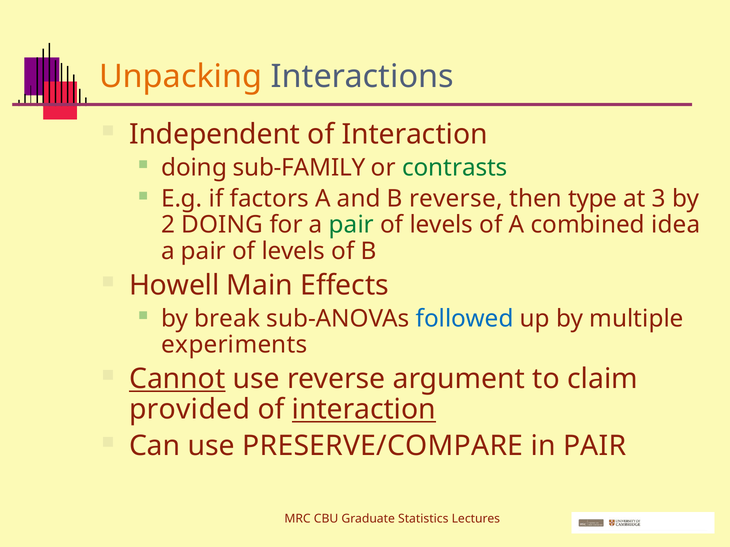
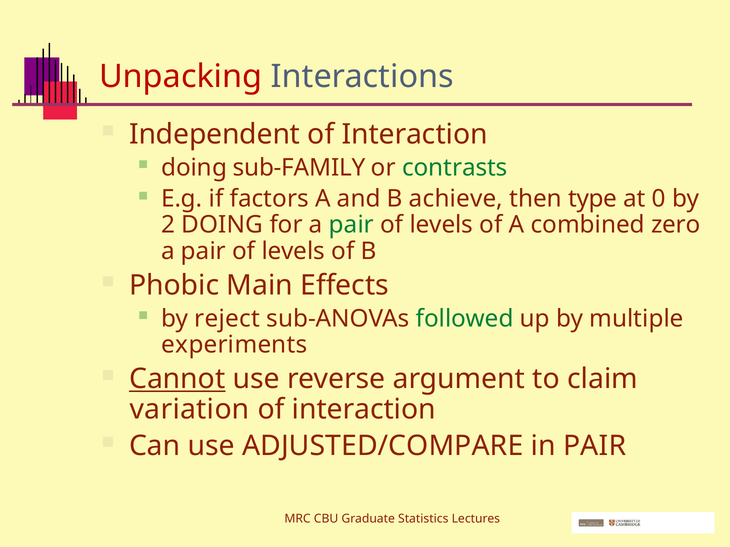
Unpacking colour: orange -> red
B reverse: reverse -> achieve
3: 3 -> 0
idea: idea -> zero
Howell: Howell -> Phobic
break: break -> reject
followed colour: blue -> green
provided: provided -> variation
interaction at (364, 410) underline: present -> none
PRESERVE/COMPARE: PRESERVE/COMPARE -> ADJUSTED/COMPARE
